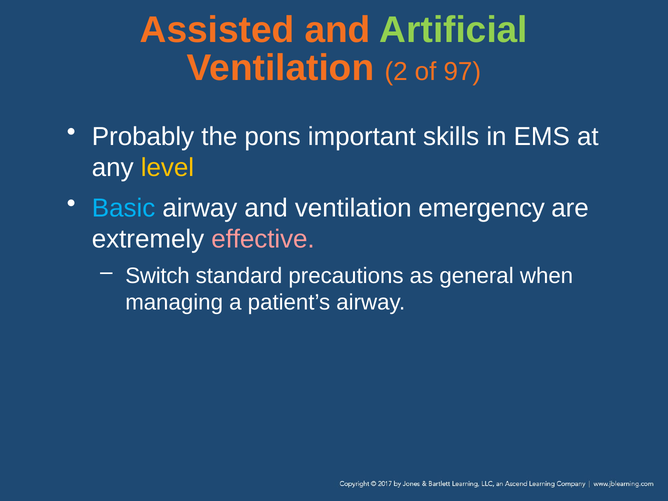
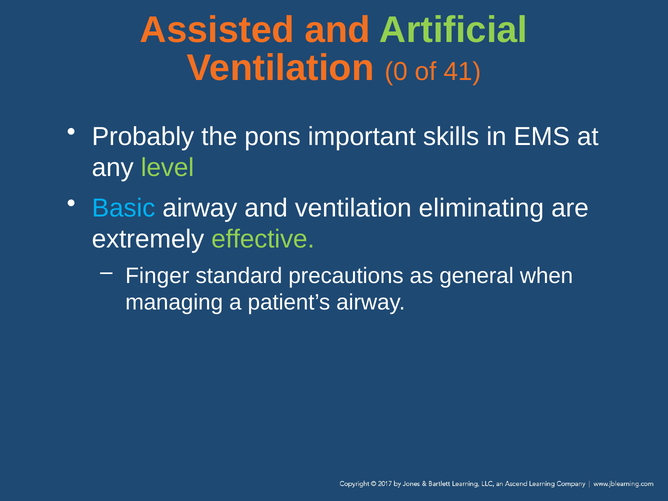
2: 2 -> 0
97: 97 -> 41
level colour: yellow -> light green
emergency: emergency -> eliminating
effective colour: pink -> light green
Switch: Switch -> Finger
